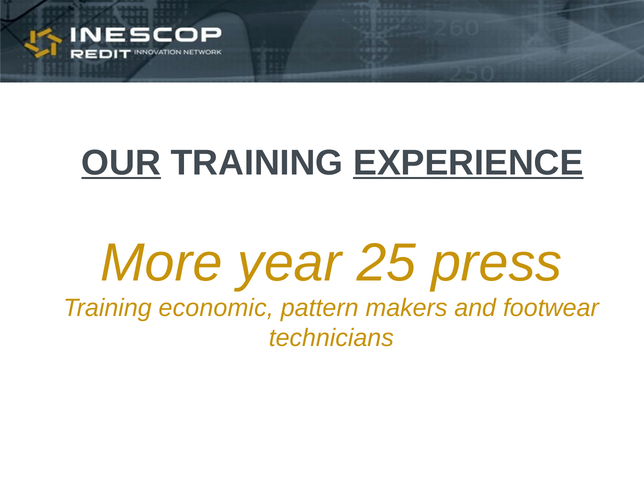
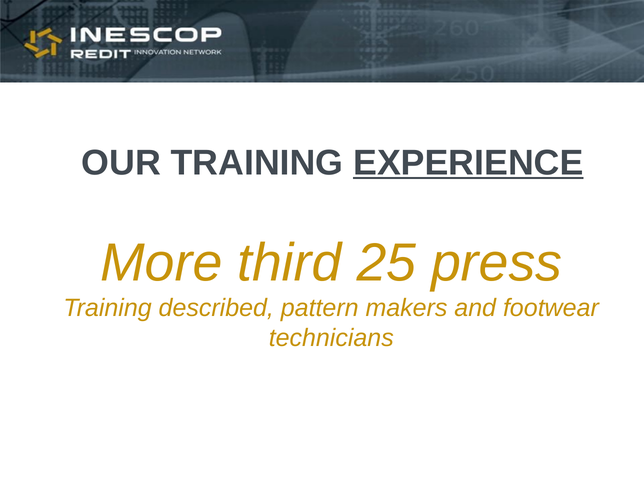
OUR underline: present -> none
year: year -> third
economic: economic -> described
